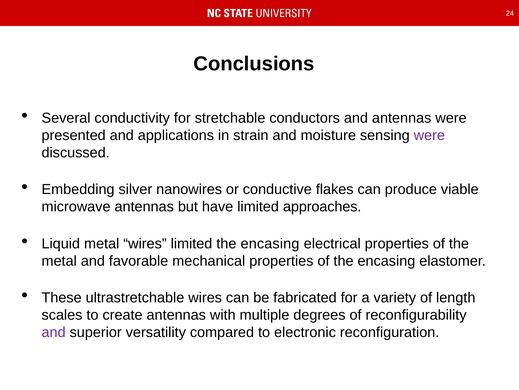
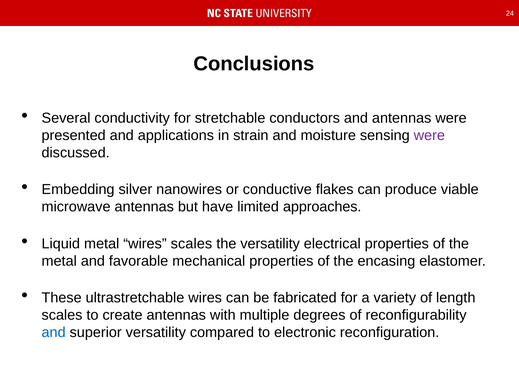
wires limited: limited -> scales
encasing at (270, 243): encasing -> versatility
and at (54, 332) colour: purple -> blue
